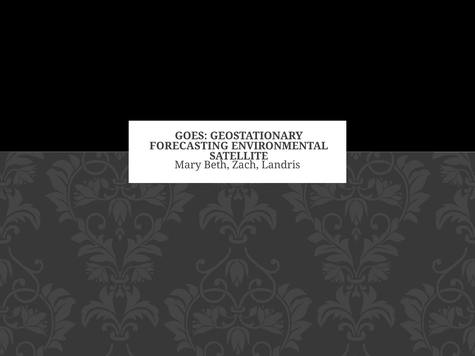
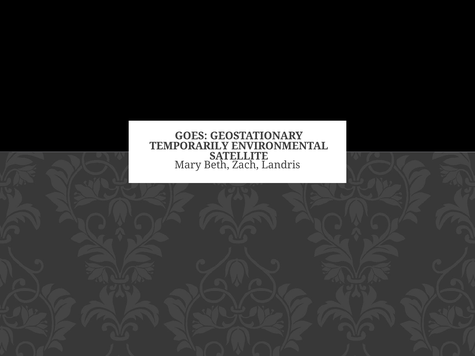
FORECASTING: FORECASTING -> TEMPORARILY
